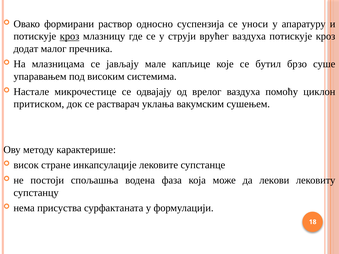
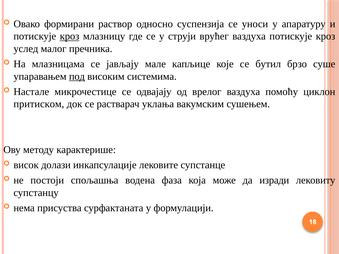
додат: додат -> услед
под underline: none -> present
стране: стране -> долази
лекови: лекови -> изради
